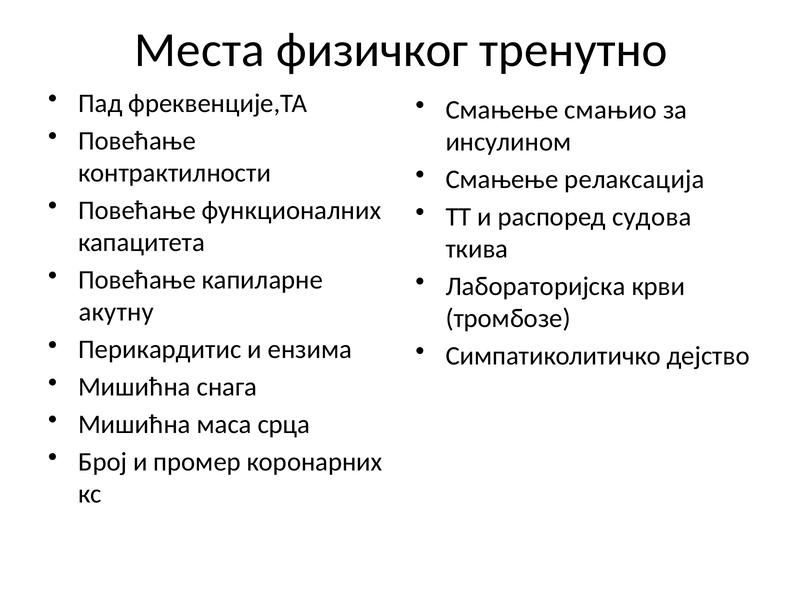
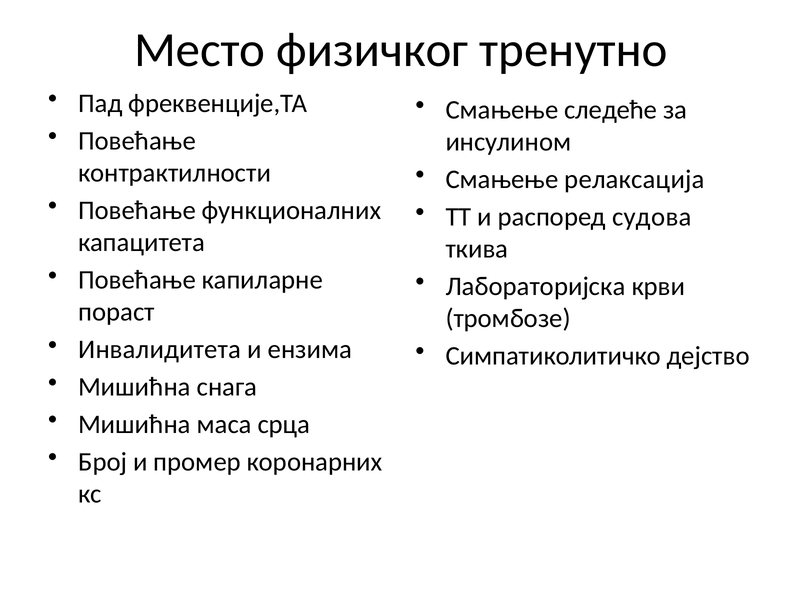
Места: Места -> Место
смањио: смањио -> следеће
акутну: акутну -> пораст
Перикардитис: Перикардитис -> Инвалидитета
